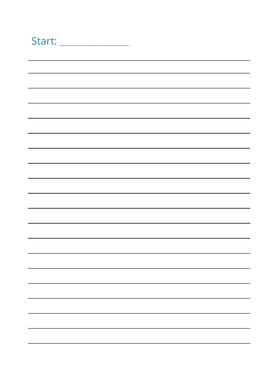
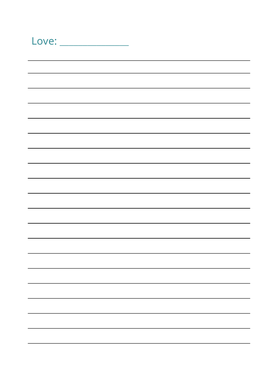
Start: Start -> Love
